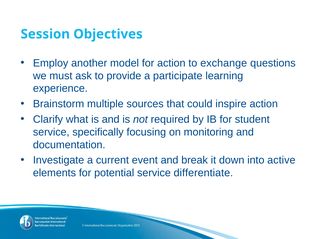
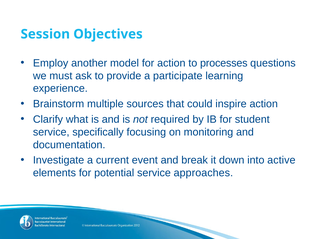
exchange: exchange -> processes
differentiate: differentiate -> approaches
